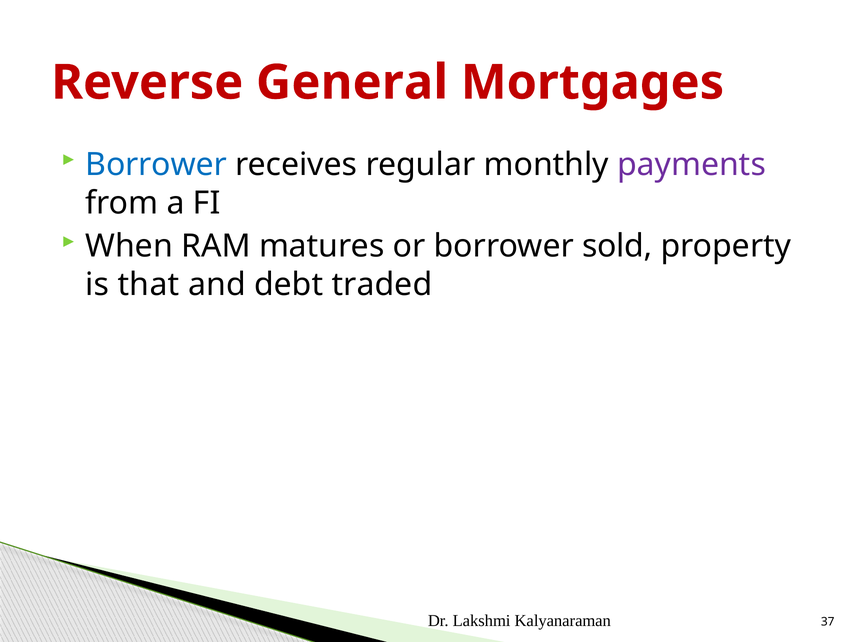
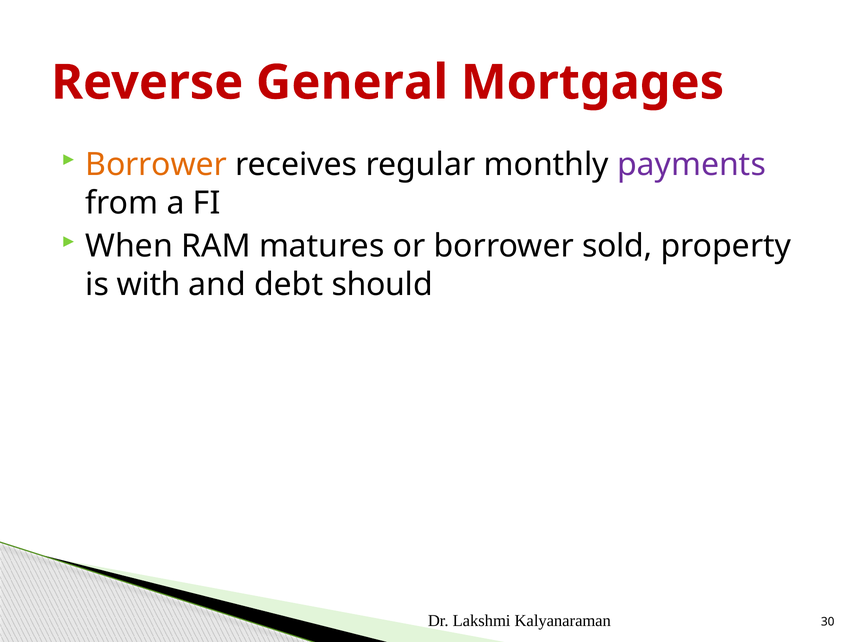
Borrower at (156, 164) colour: blue -> orange
that: that -> with
traded: traded -> should
37: 37 -> 30
